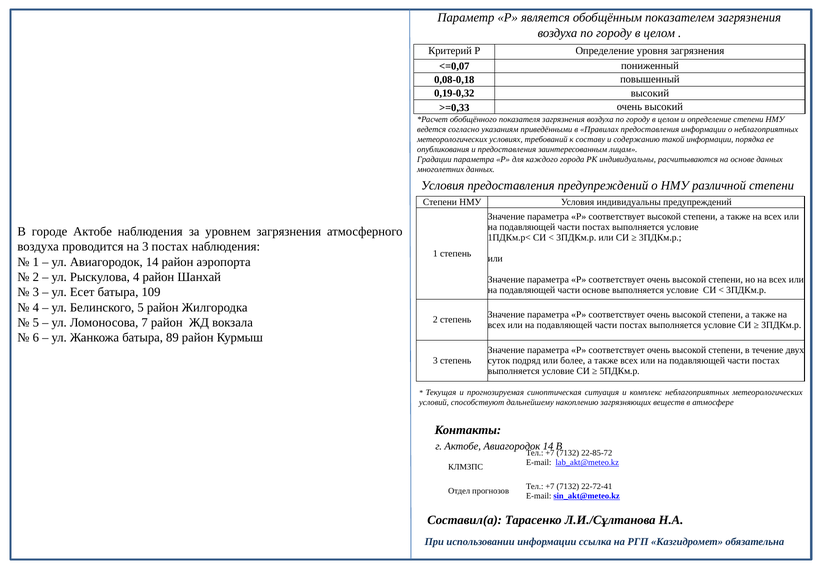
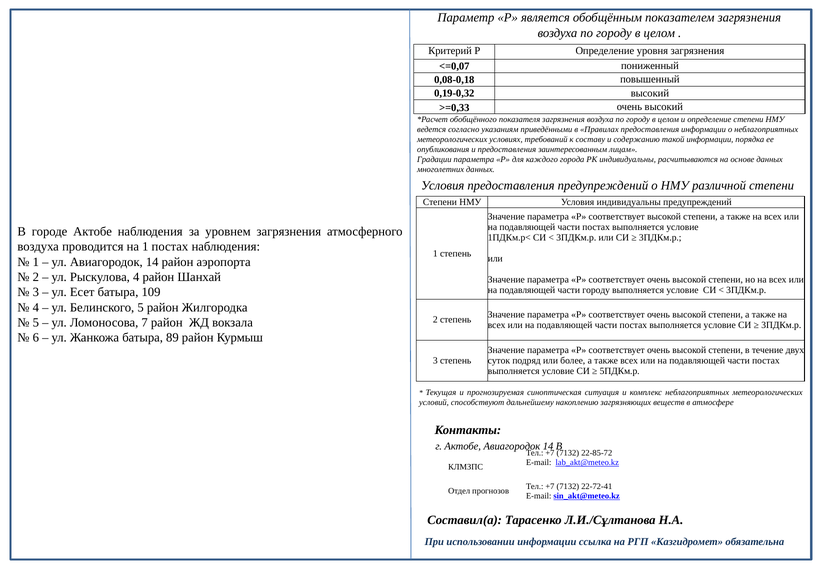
на 3: 3 -> 1
части основе: основе -> городу
